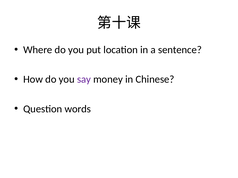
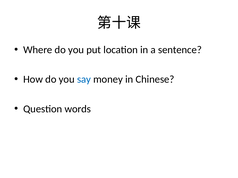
say colour: purple -> blue
